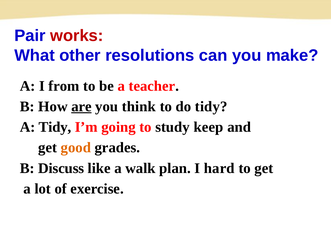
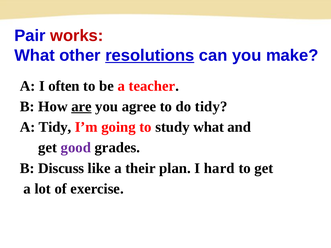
resolutions underline: none -> present
from: from -> often
think: think -> agree
study keep: keep -> what
good colour: orange -> purple
walk: walk -> their
